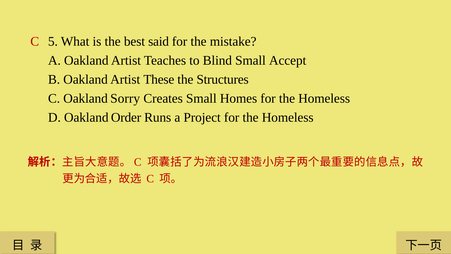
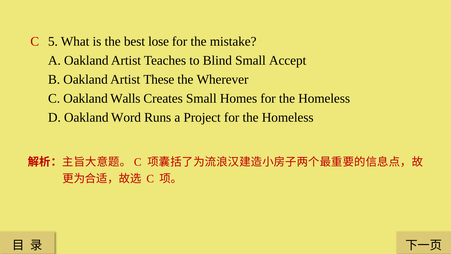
said: said -> lose
Structures: Structures -> Wherever
Sorry: Sorry -> Walls
Order: Order -> Word
